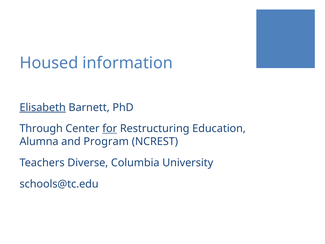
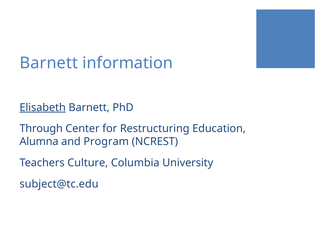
Housed at (49, 63): Housed -> Barnett
for underline: present -> none
Diverse: Diverse -> Culture
schools@tc.edu: schools@tc.edu -> subject@tc.edu
